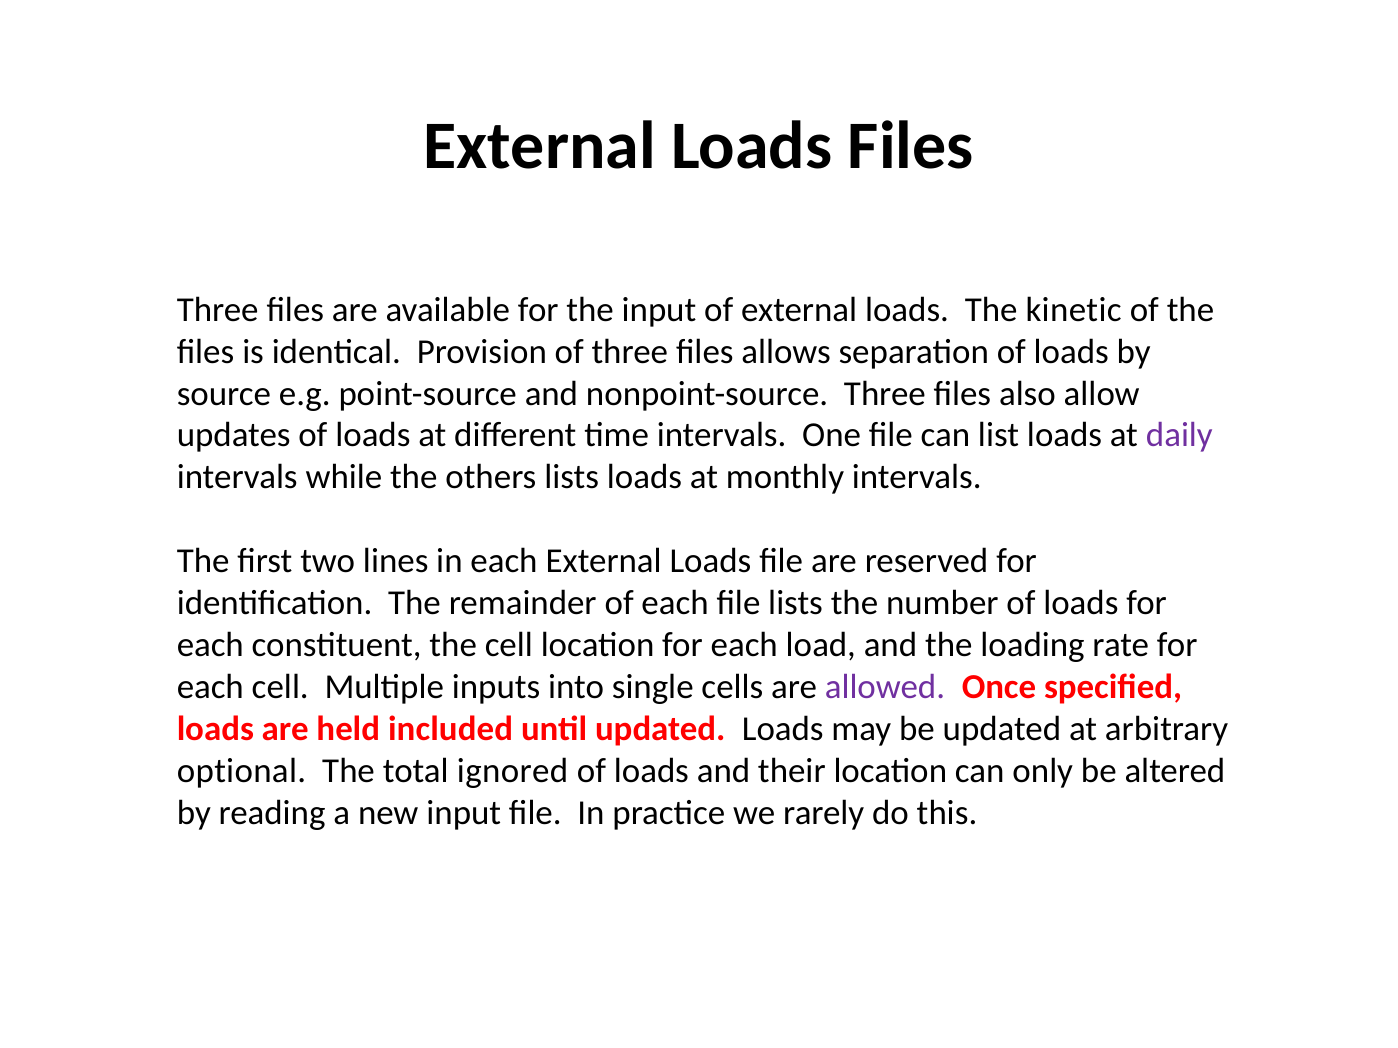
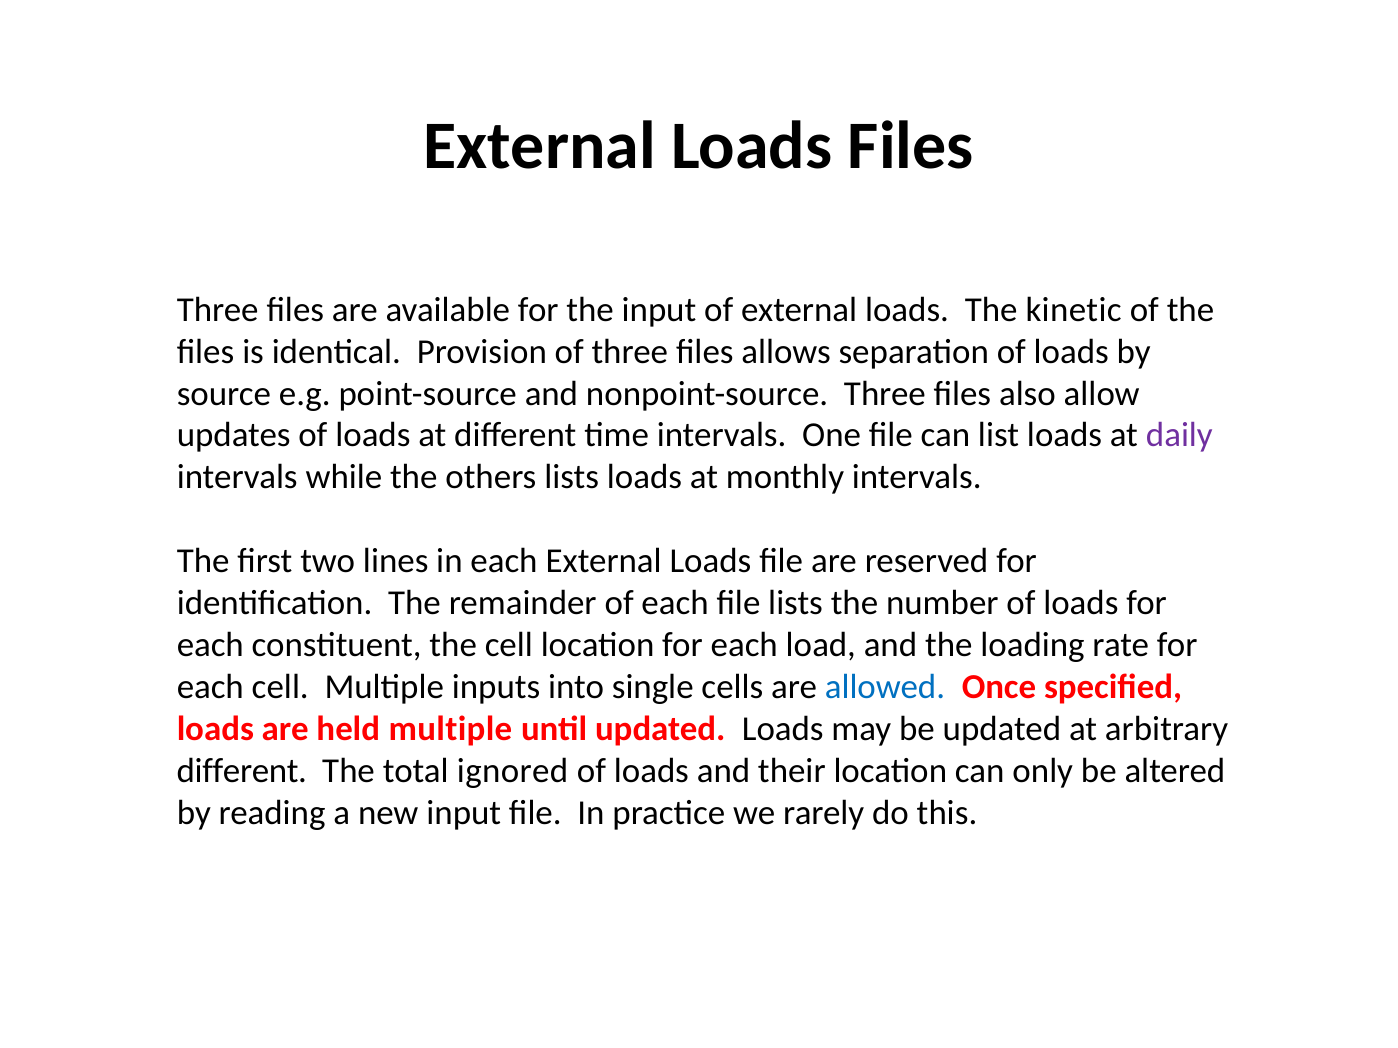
allowed colour: purple -> blue
held included: included -> multiple
optional at (242, 771): optional -> different
